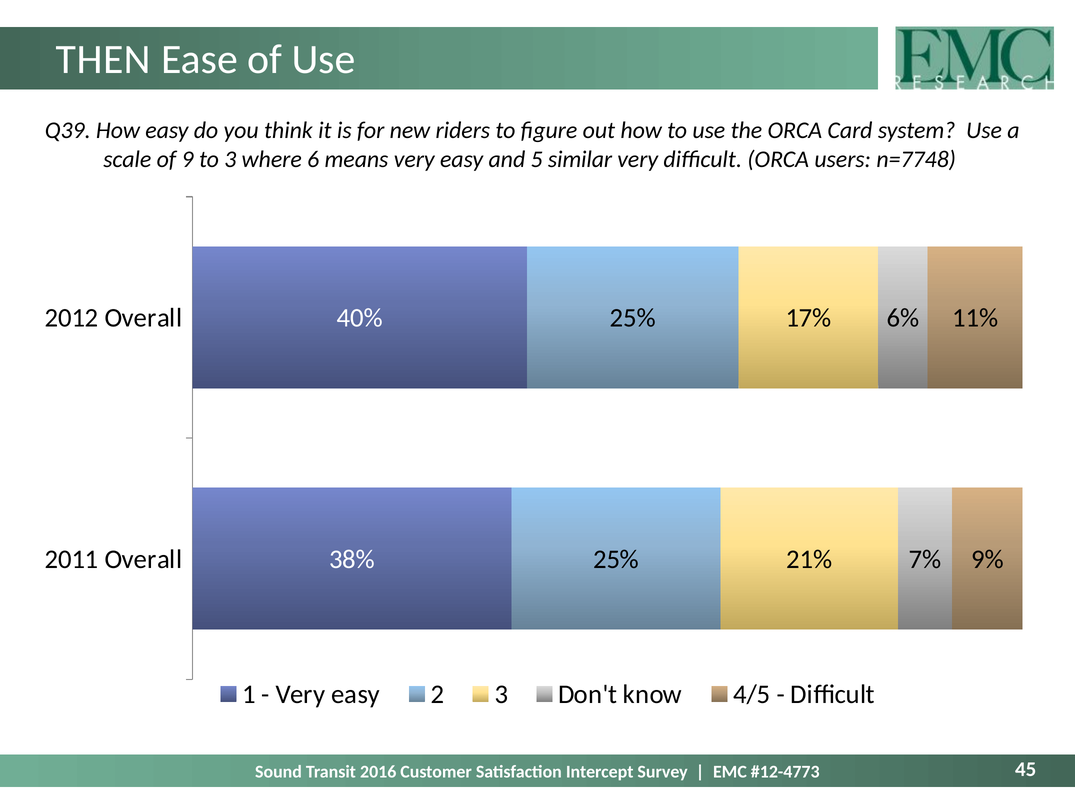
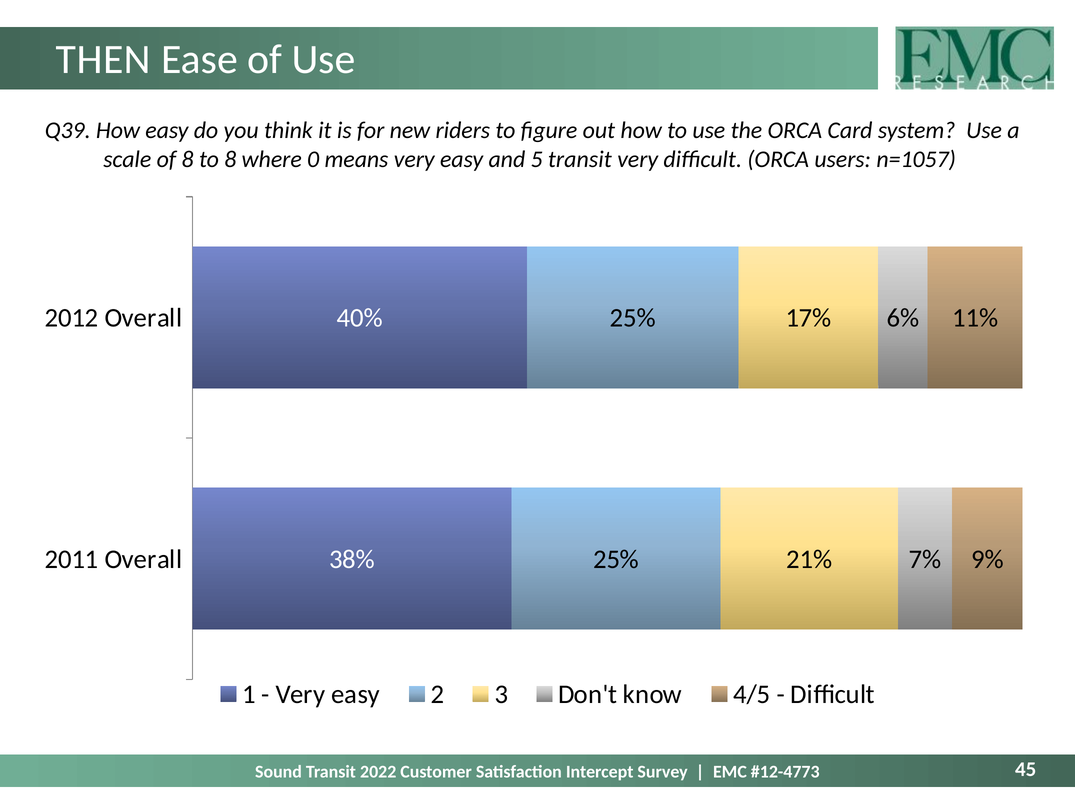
of 9: 9 -> 8
to 3: 3 -> 8
6: 6 -> 0
5 similar: similar -> transit
n=7748: n=7748 -> n=1057
2016: 2016 -> 2022
